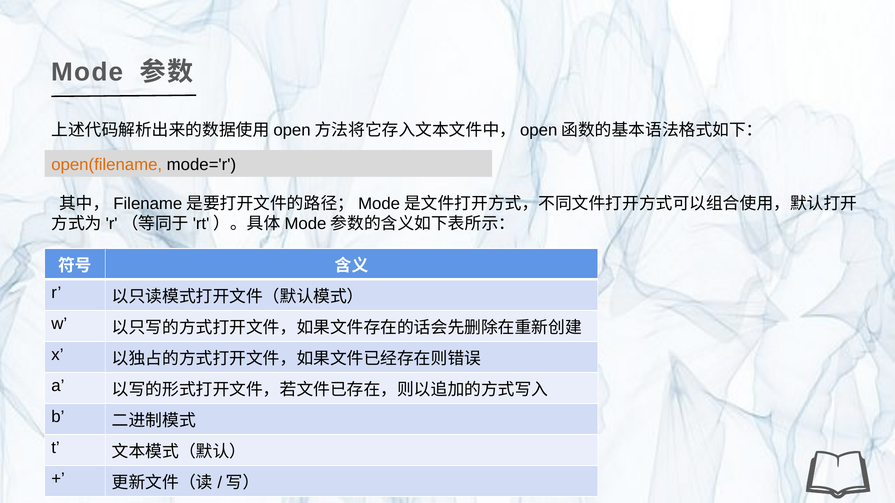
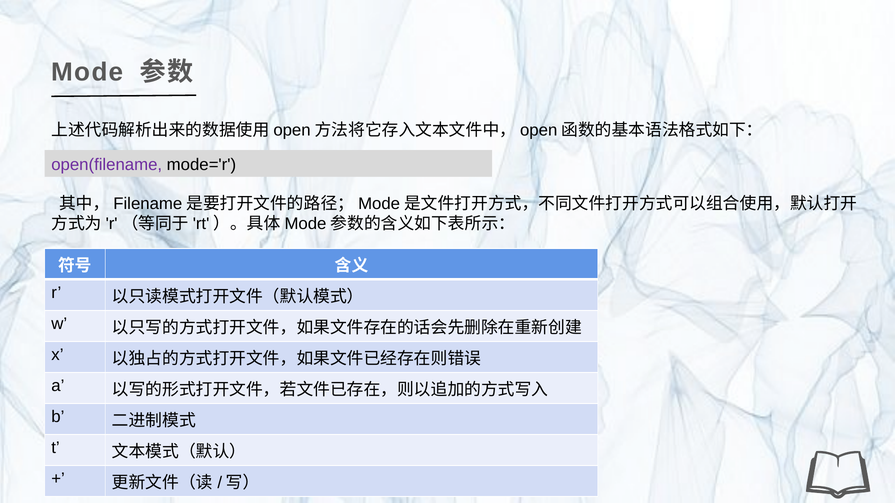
open(filename colour: orange -> purple
